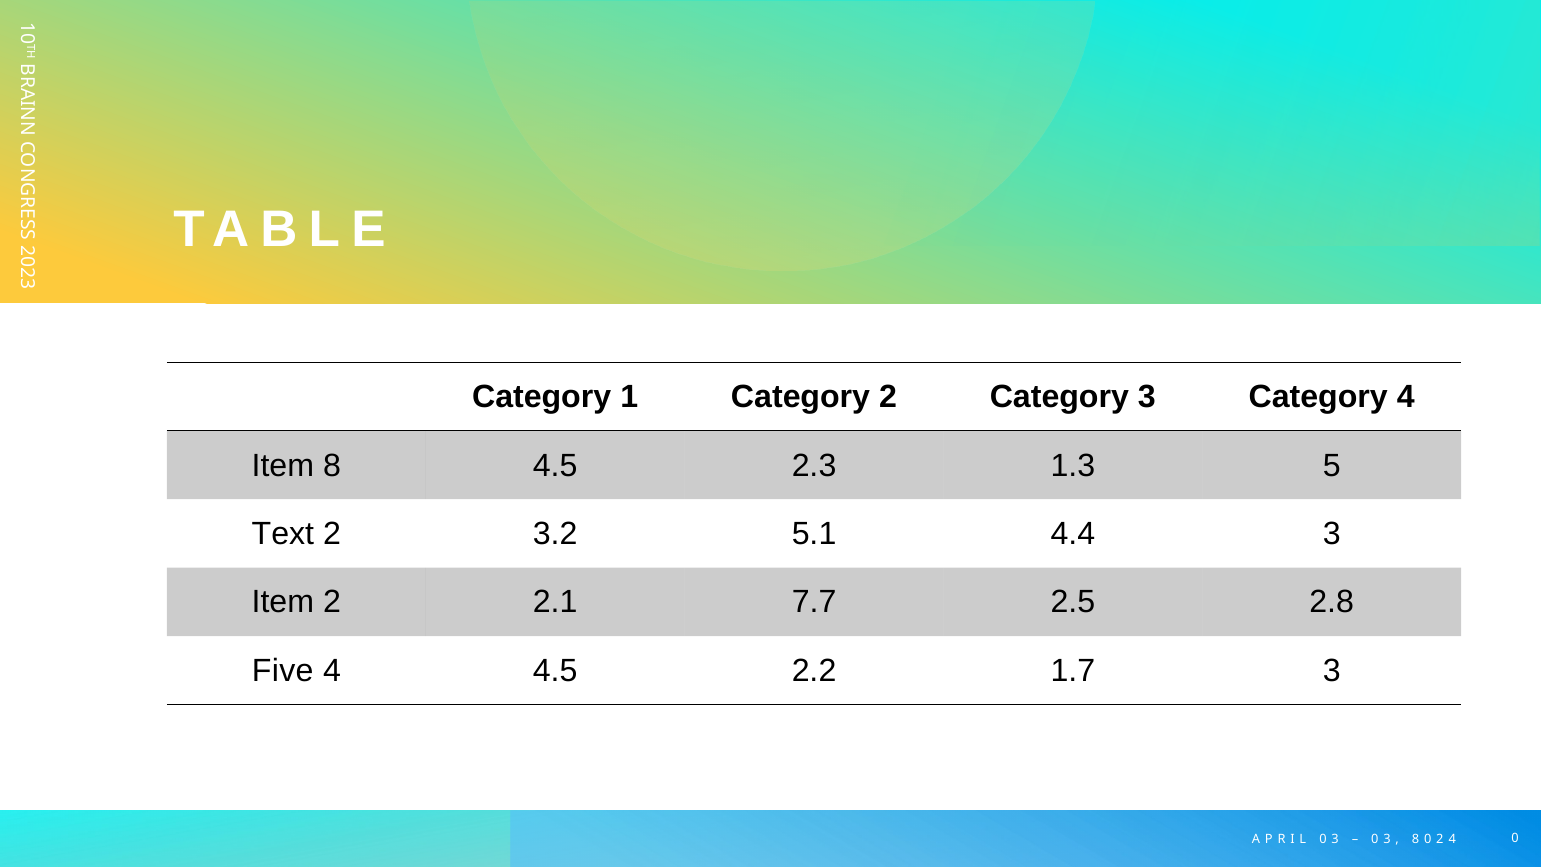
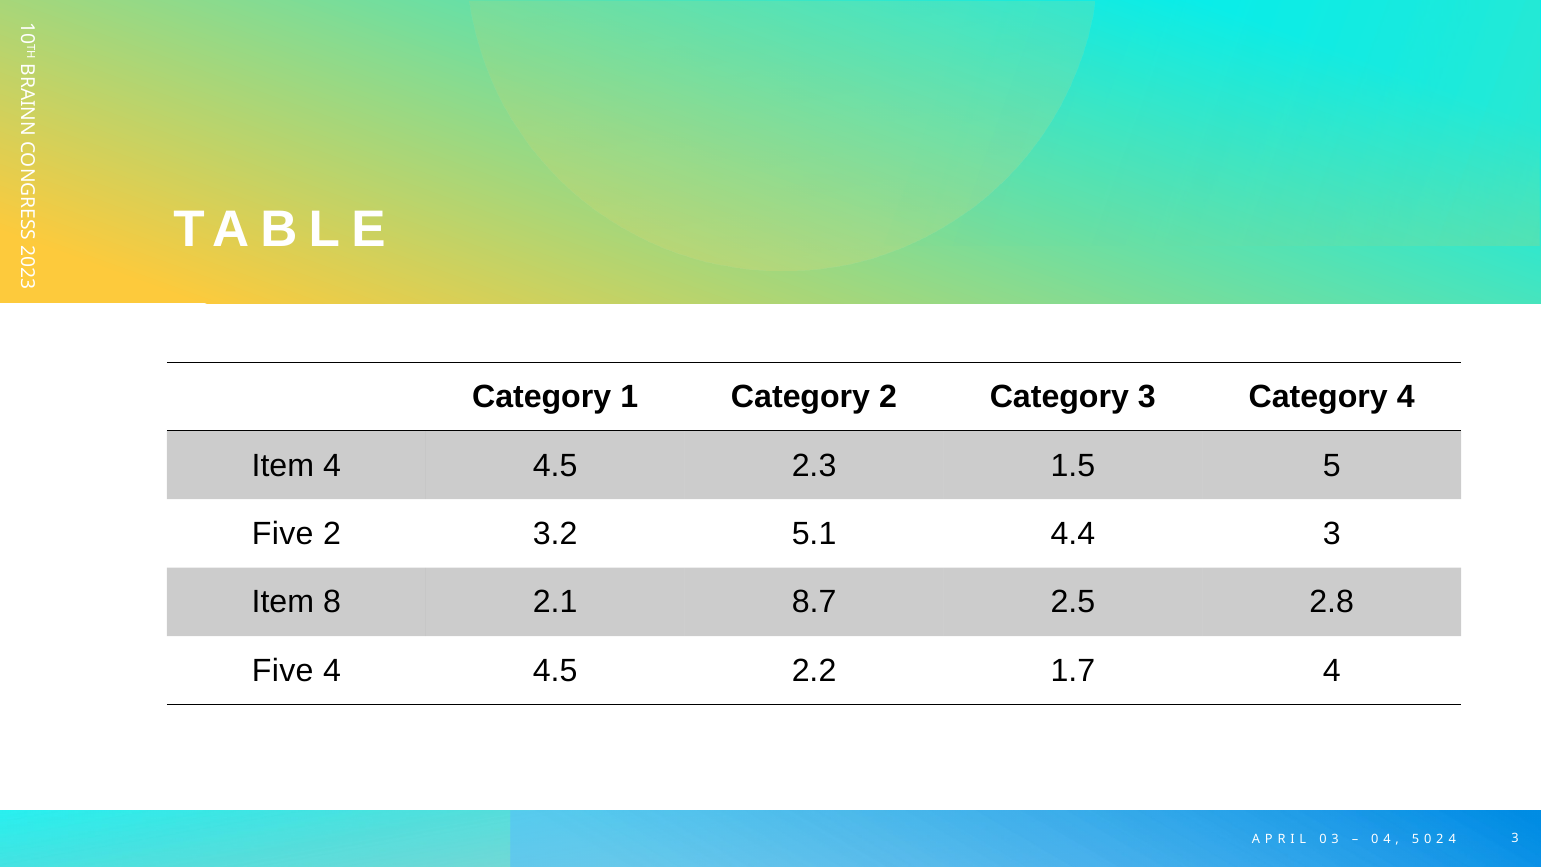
Item 8: 8 -> 4
1.3: 1.3 -> 1.5
Text at (283, 534): Text -> Five
Item 2: 2 -> 8
7.7: 7.7 -> 8.7
1.7 3: 3 -> 4
3 at (1387, 839): 3 -> 4
8 at (1416, 839): 8 -> 5
4 0: 0 -> 3
